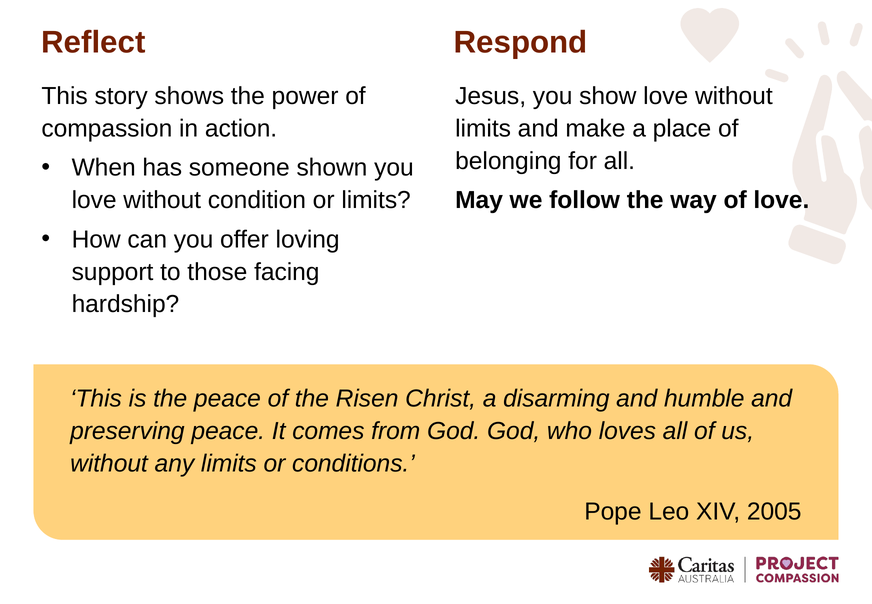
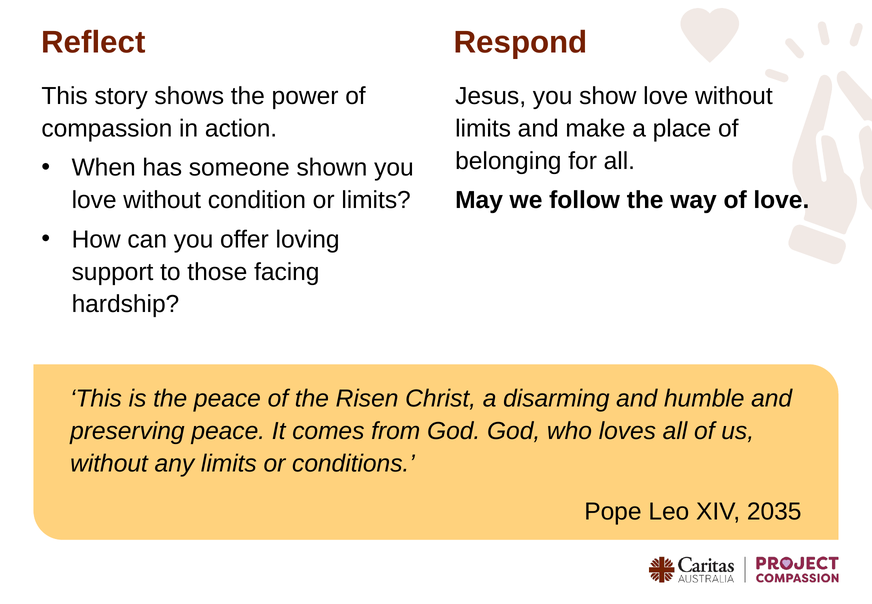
2005: 2005 -> 2035
